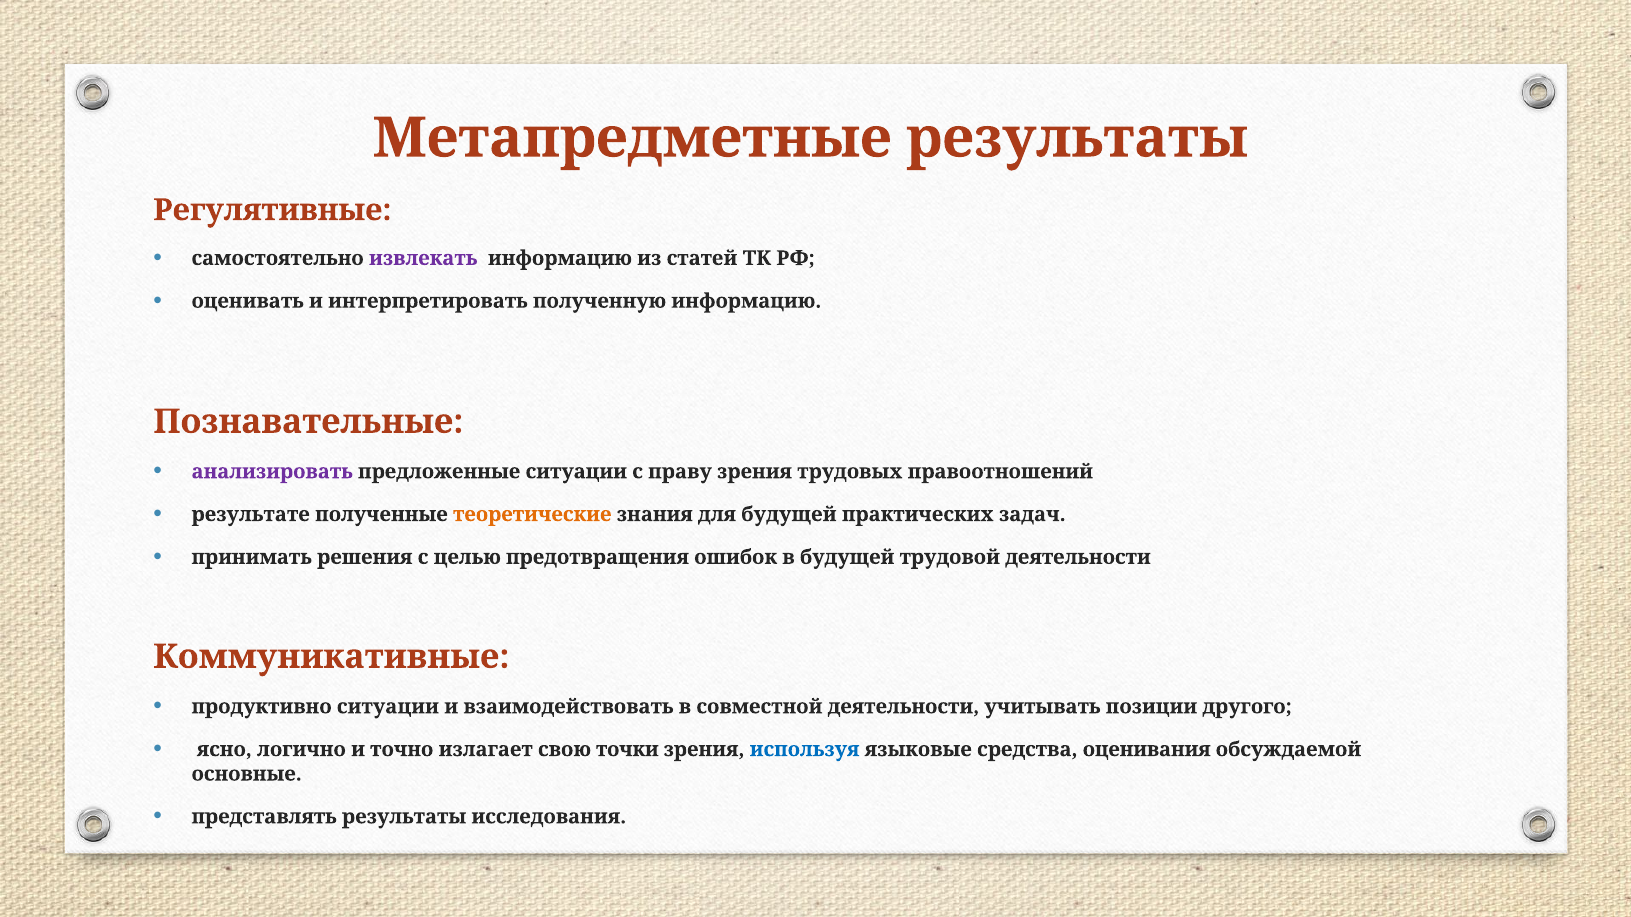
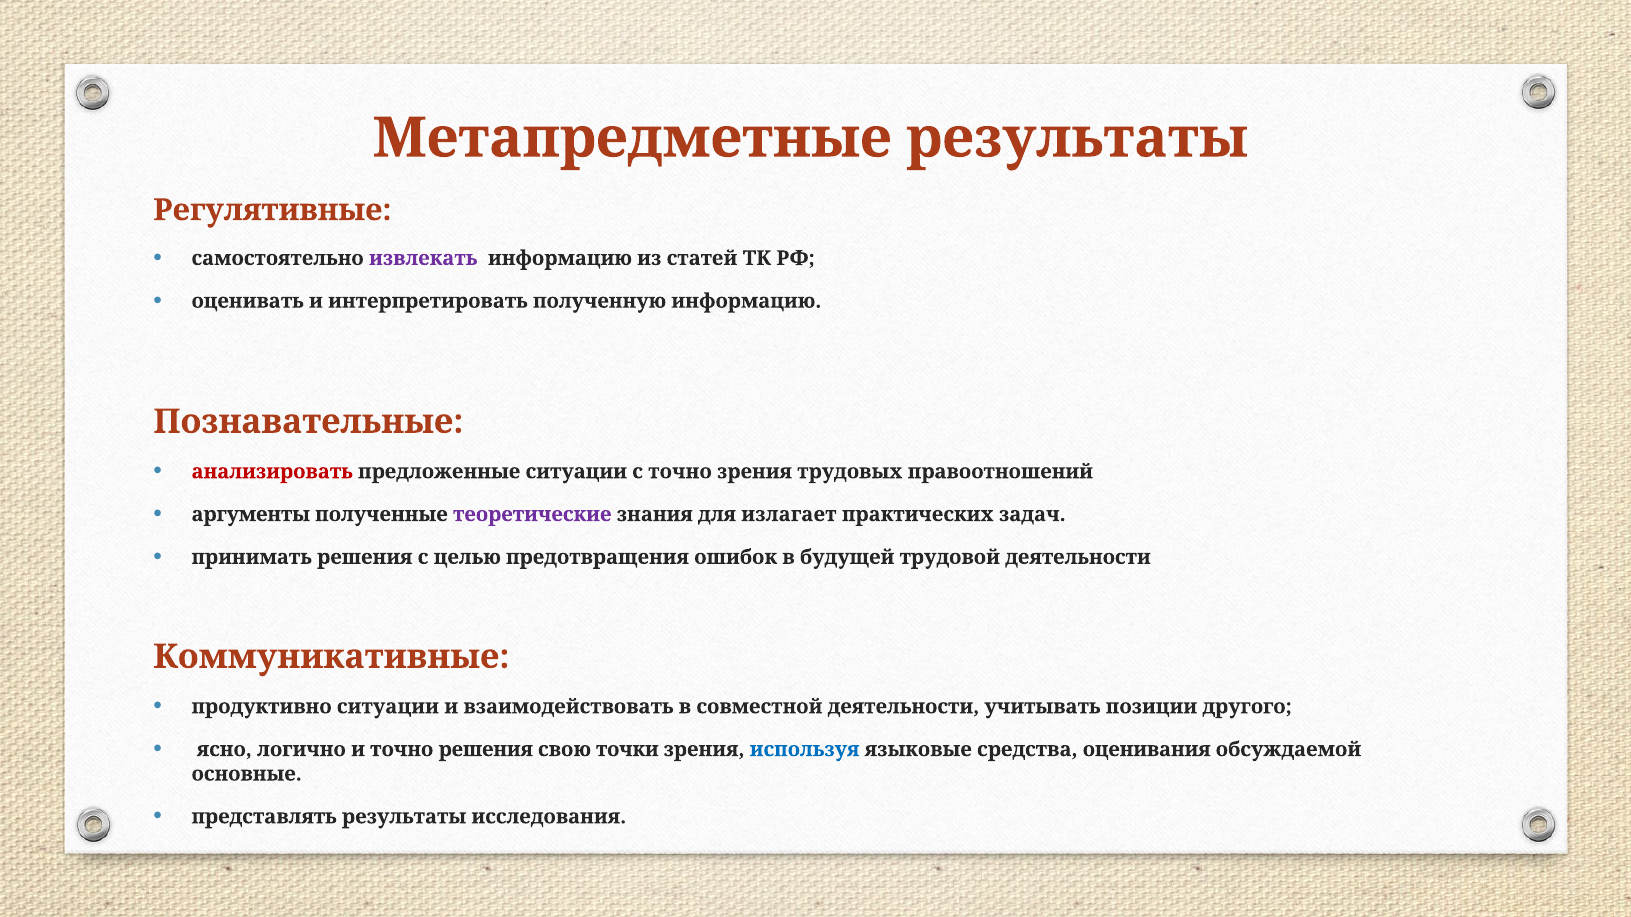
анализировать colour: purple -> red
с праву: праву -> точно
результате: результате -> аргументы
теоретические colour: orange -> purple
для будущей: будущей -> излагает
точно излагает: излагает -> решения
